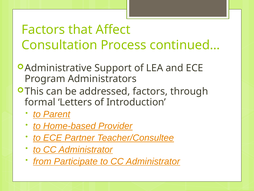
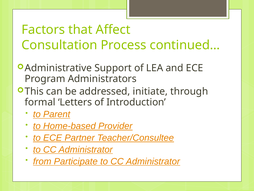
addressed factors: factors -> initiate
